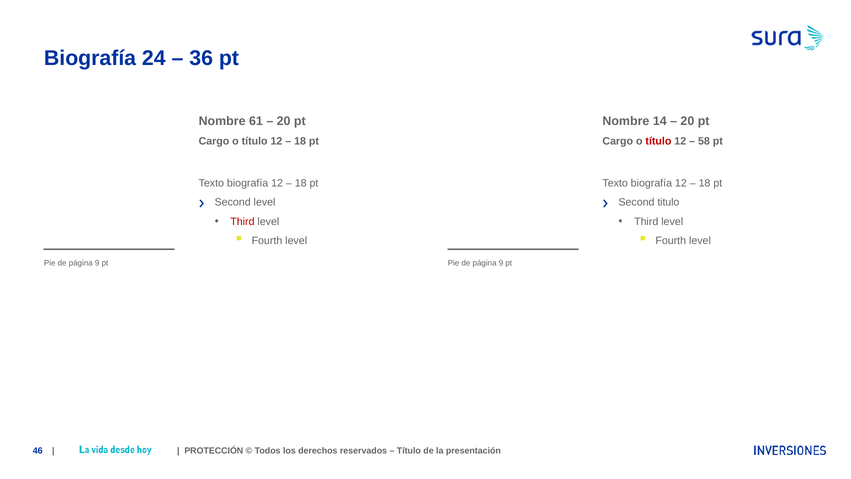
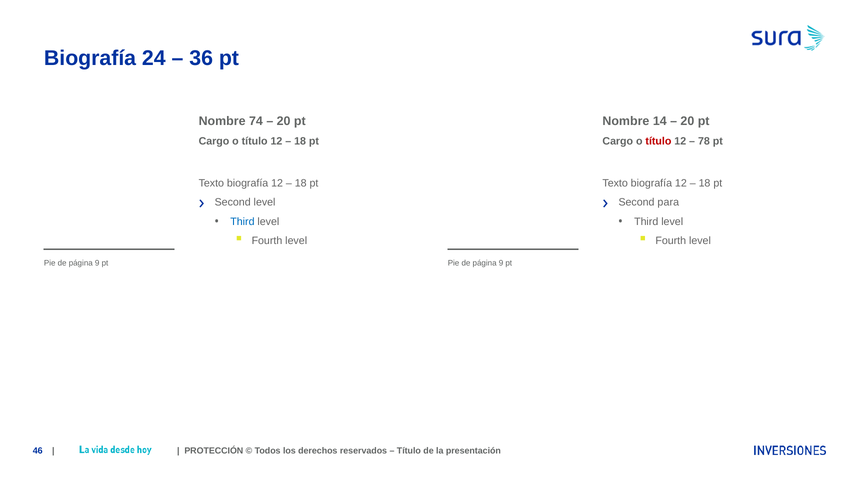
61: 61 -> 74
58: 58 -> 78
titulo: titulo -> para
Third at (242, 221) colour: red -> blue
